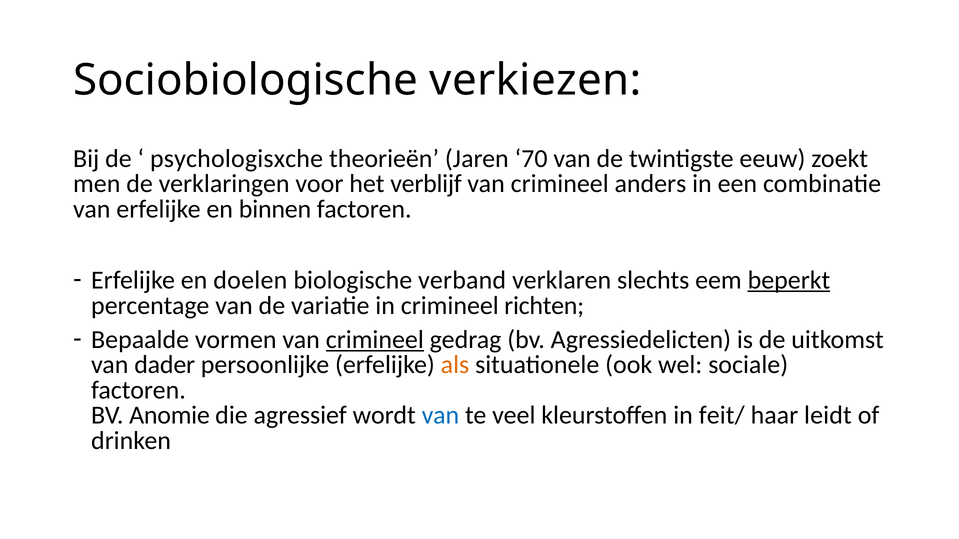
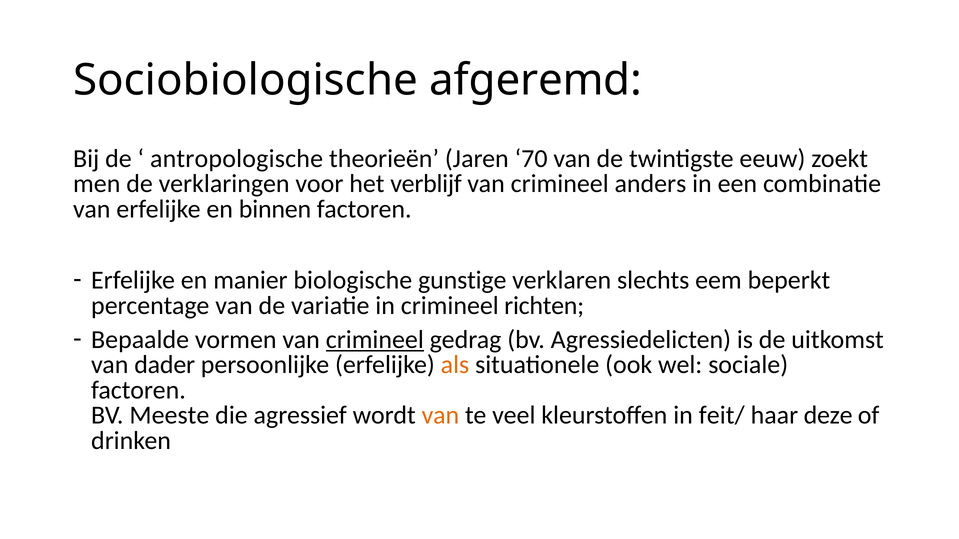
verkiezen: verkiezen -> afgeremd
psychologisxche: psychologisxche -> antropologische
doelen: doelen -> manier
verband: verband -> gunstige
beperkt underline: present -> none
Anomie: Anomie -> Meeste
van at (440, 416) colour: blue -> orange
leidt: leidt -> deze
